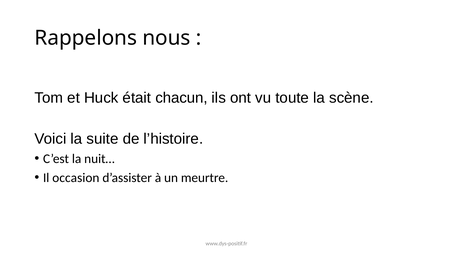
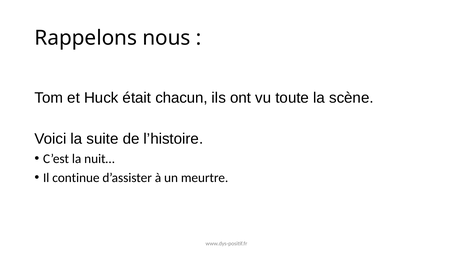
occasion: occasion -> continue
